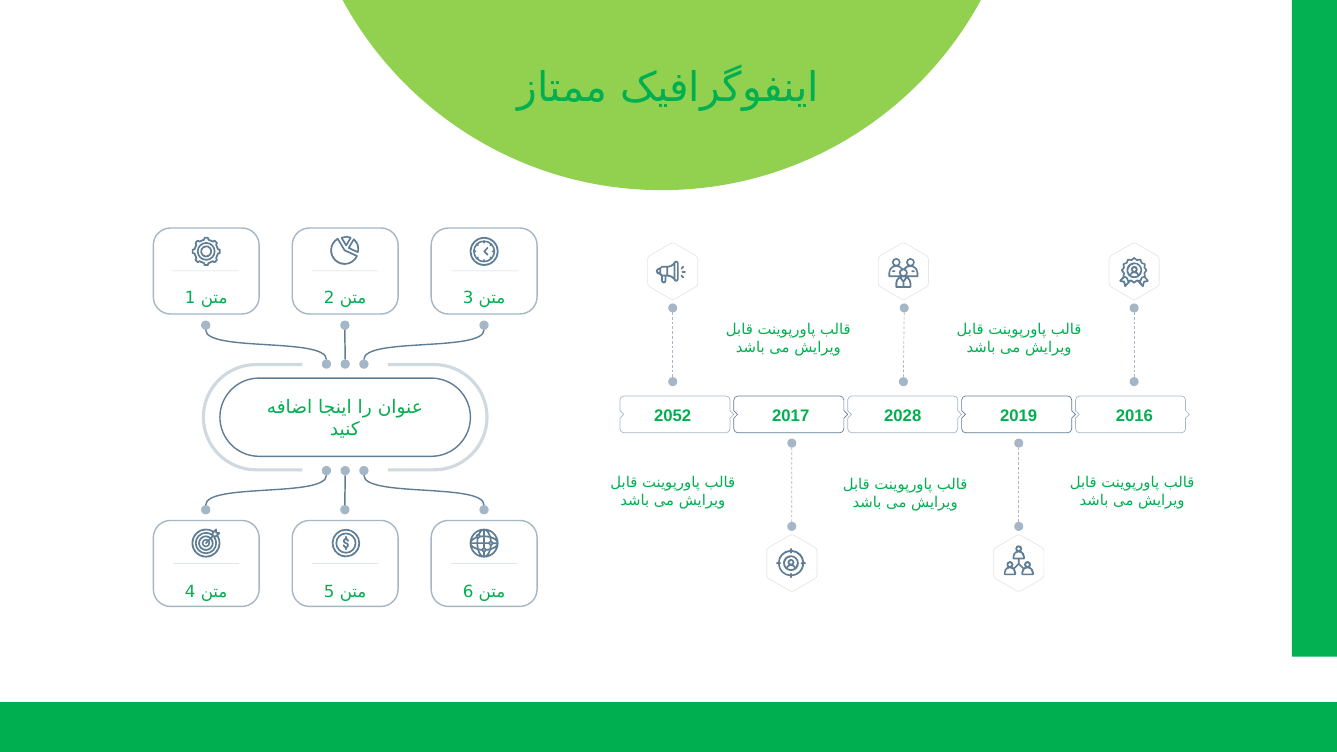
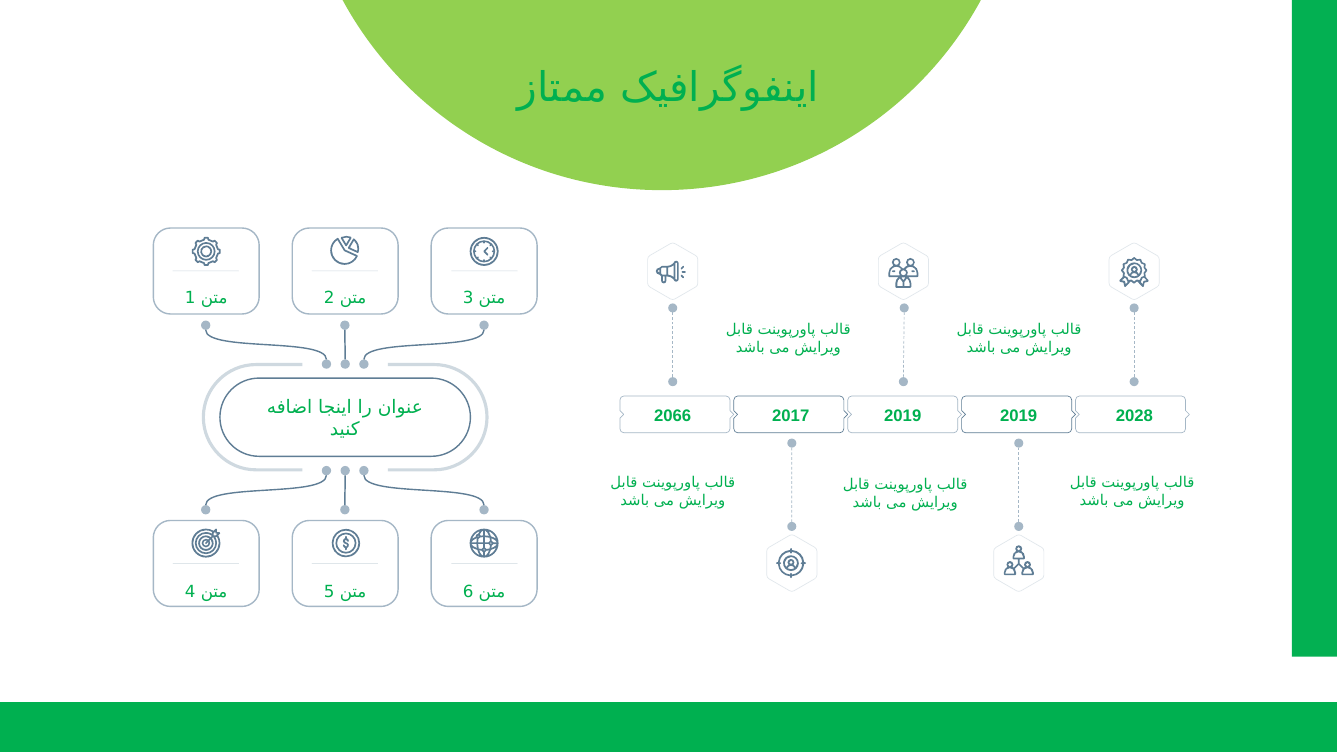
2052: 2052 -> 2066
2017 2028: 2028 -> 2019
2016: 2016 -> 2028
